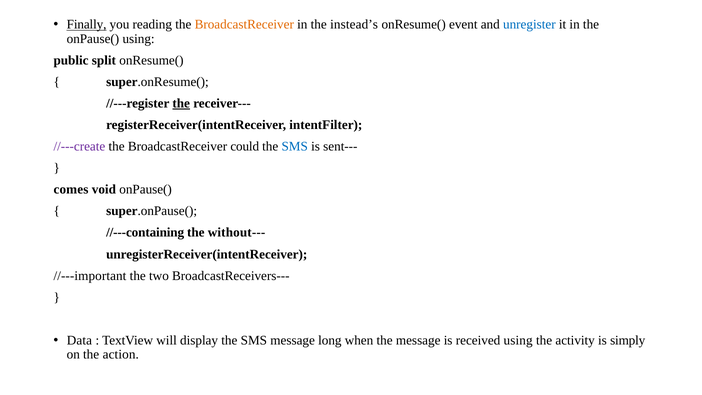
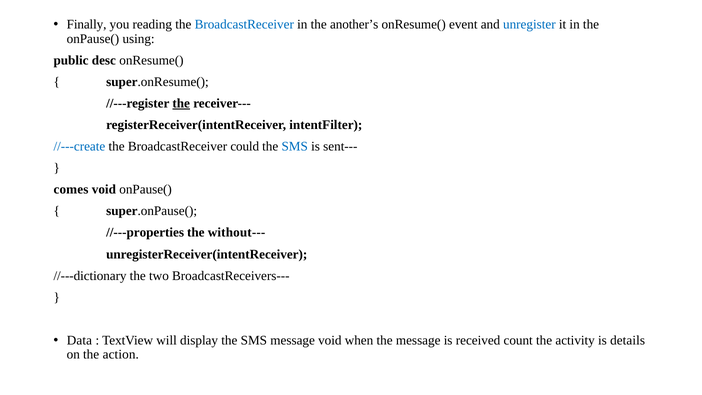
Finally underline: present -> none
BroadcastReceiver at (244, 24) colour: orange -> blue
instead’s: instead’s -> another’s
split: split -> desc
//---create colour: purple -> blue
//---containing: //---containing -> //---properties
//---important: //---important -> //---dictionary
message long: long -> void
received using: using -> count
simply: simply -> details
